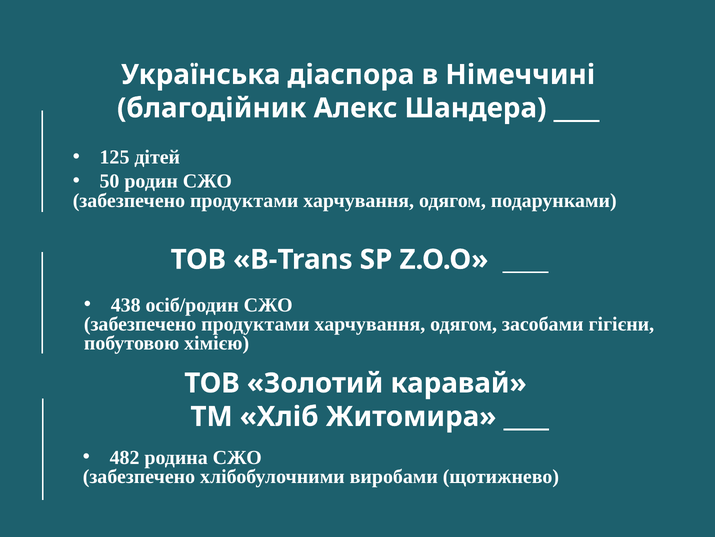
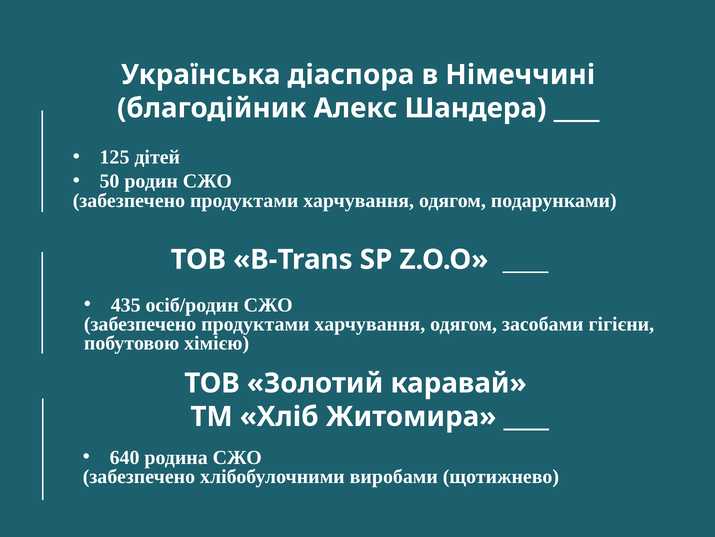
438: 438 -> 435
482: 482 -> 640
